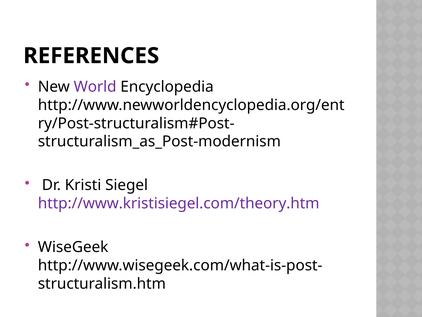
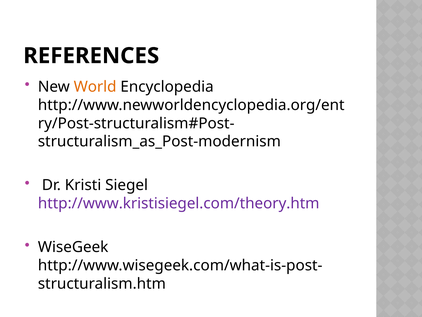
World colour: purple -> orange
